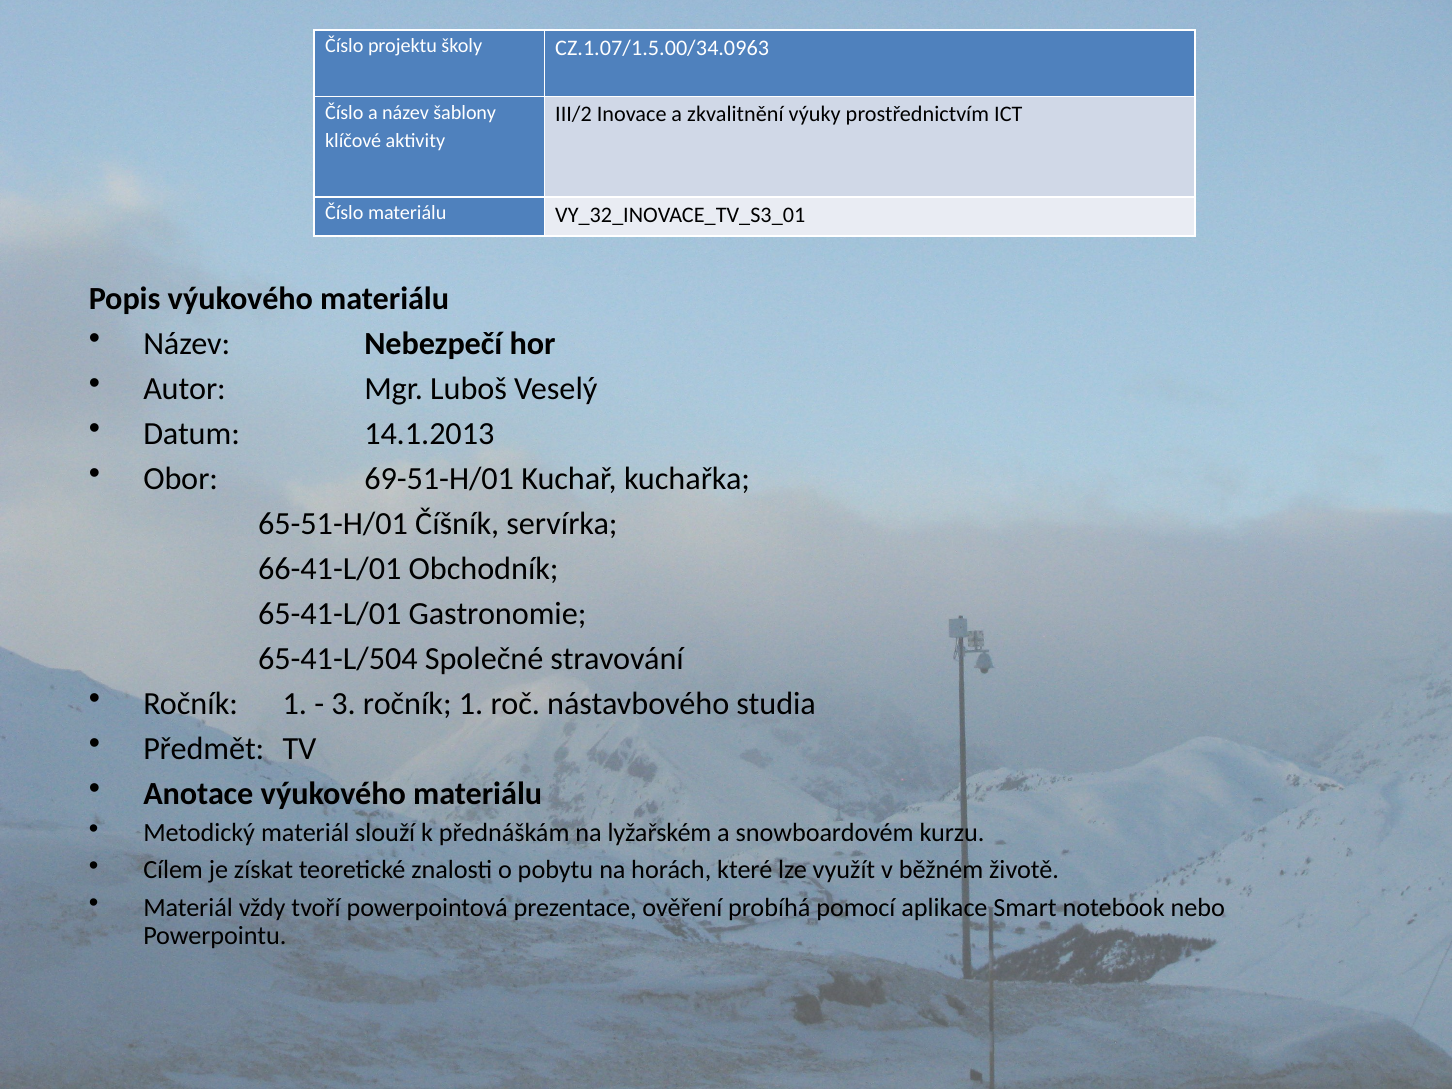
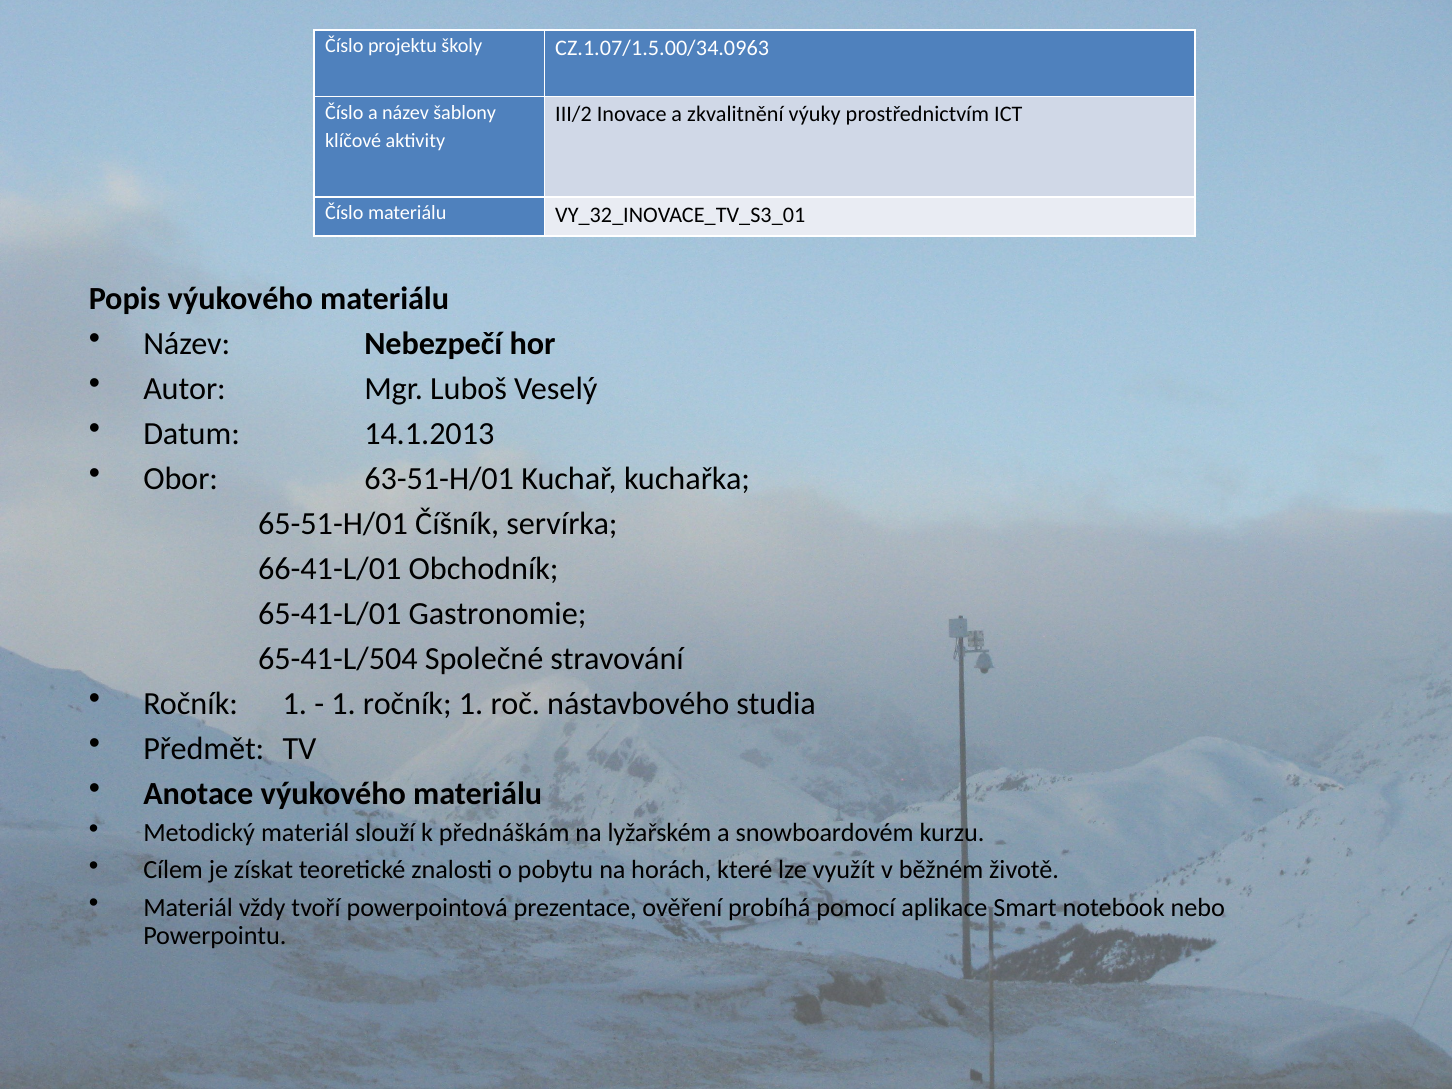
69-51-H/01: 69-51-H/01 -> 63-51-H/01
3 at (344, 704): 3 -> 1
